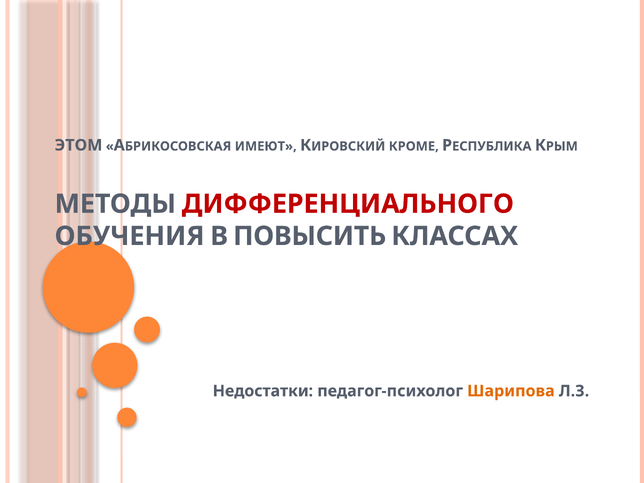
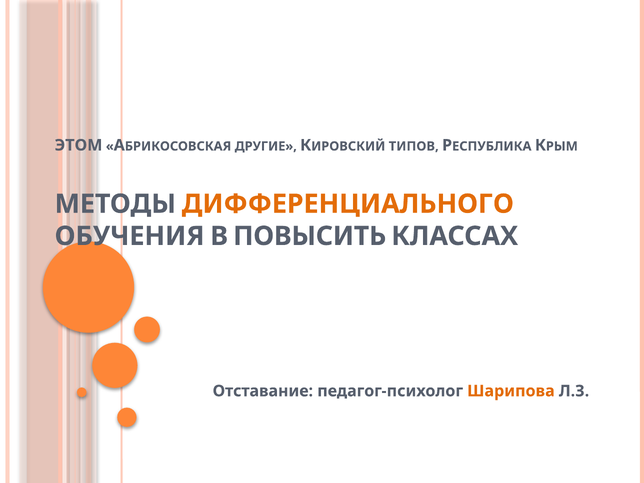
ИМЕЮТ: ИМЕЮТ -> ДРУГИЕ
КРОМЕ: КРОМЕ -> ТИПОВ
ДИФФЕРЕНЦИАЛЬНОГО colour: red -> orange
Недостатки: Недостатки -> Отставание
